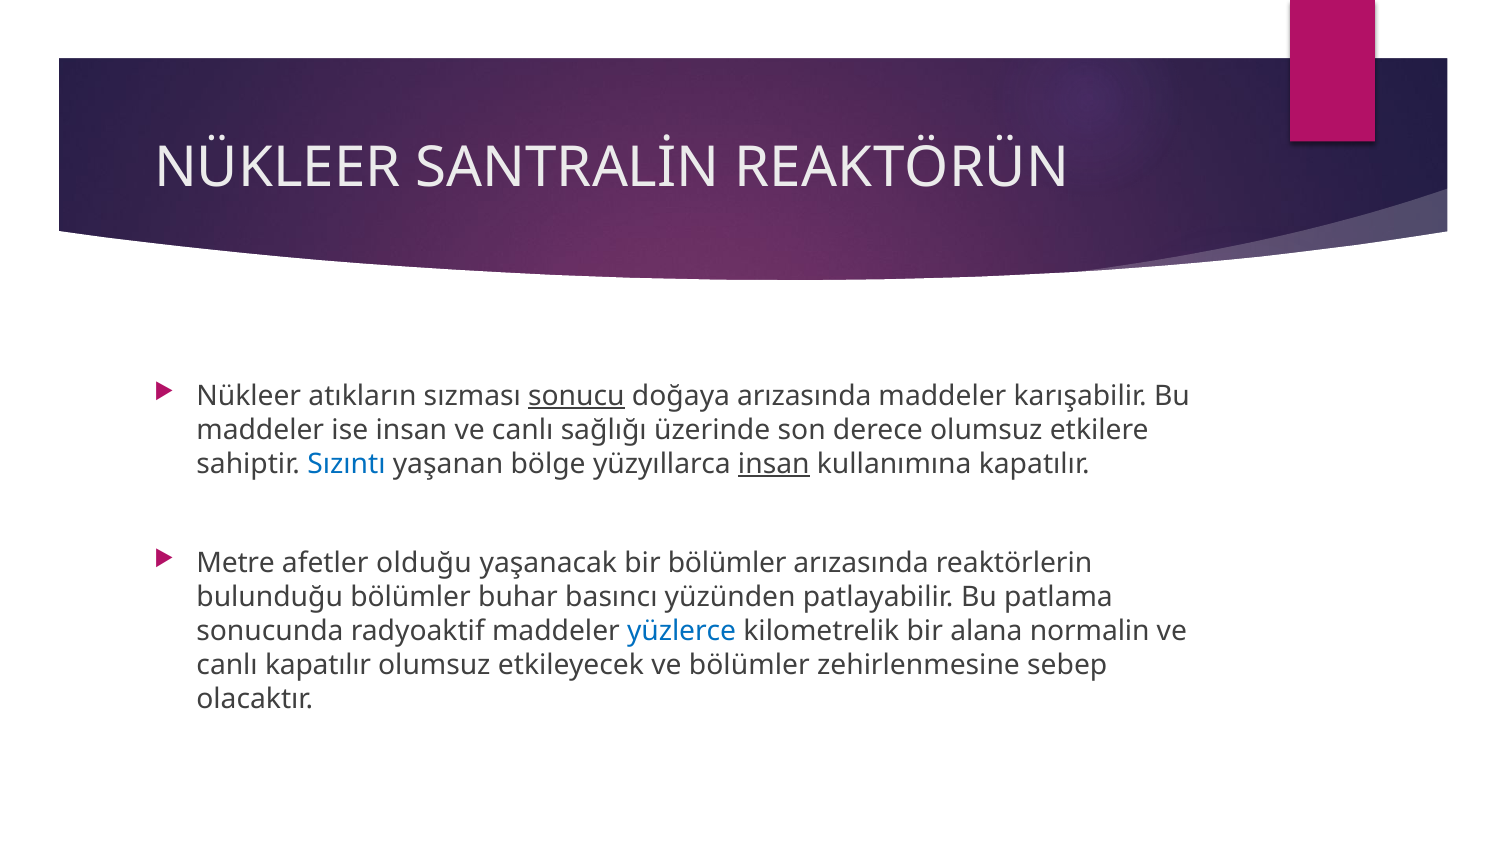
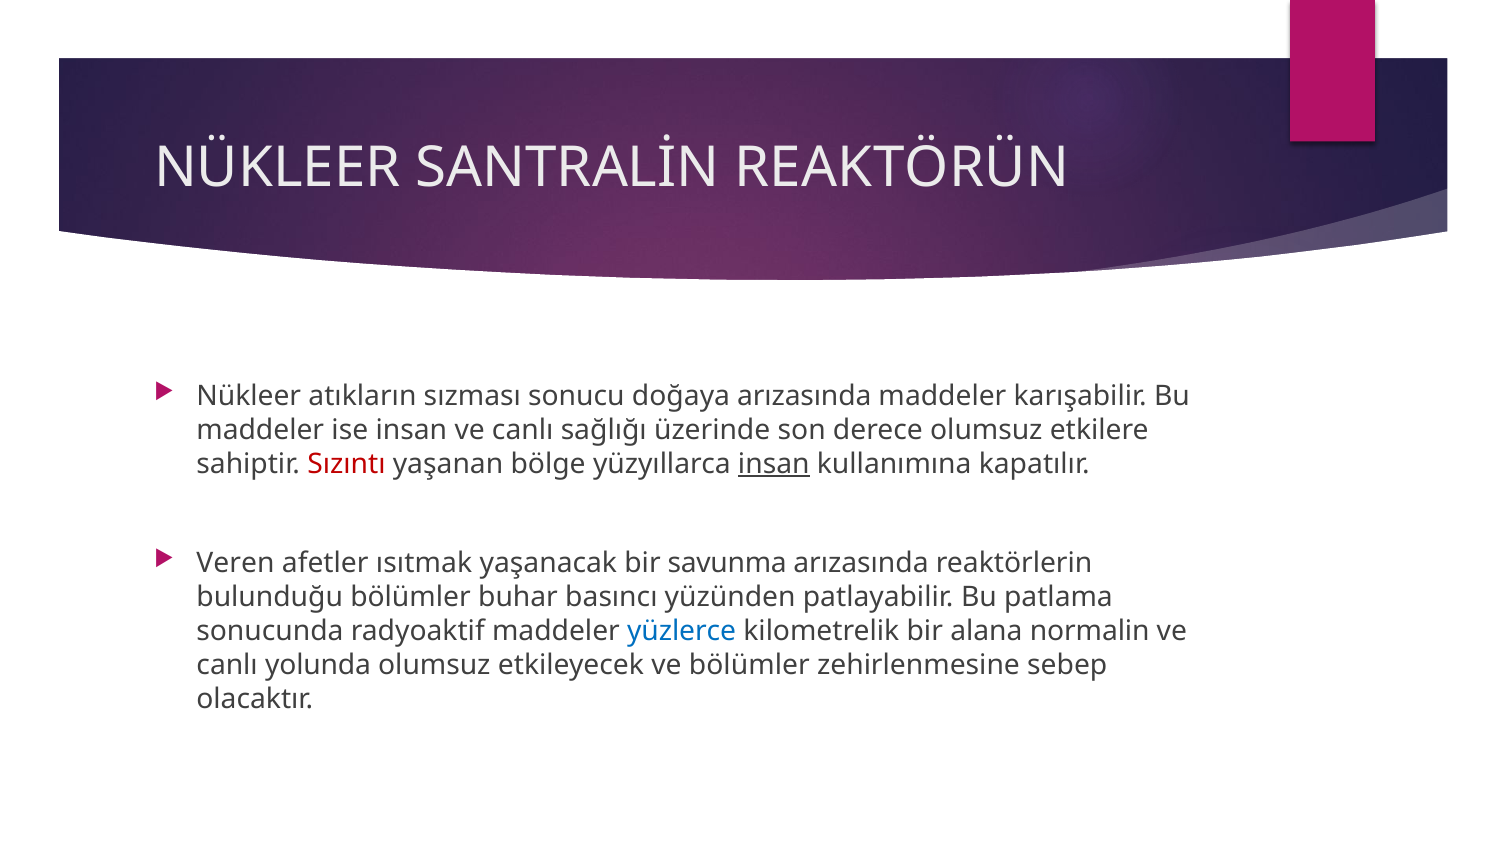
sonucu underline: present -> none
Sızıntı colour: blue -> red
Metre: Metre -> Veren
olduğu: olduğu -> ısıtmak
bir bölümler: bölümler -> savunma
canlı kapatılır: kapatılır -> yolunda
